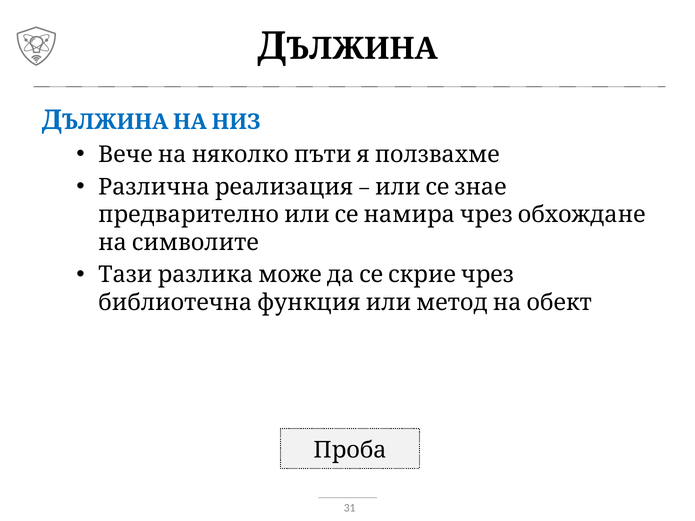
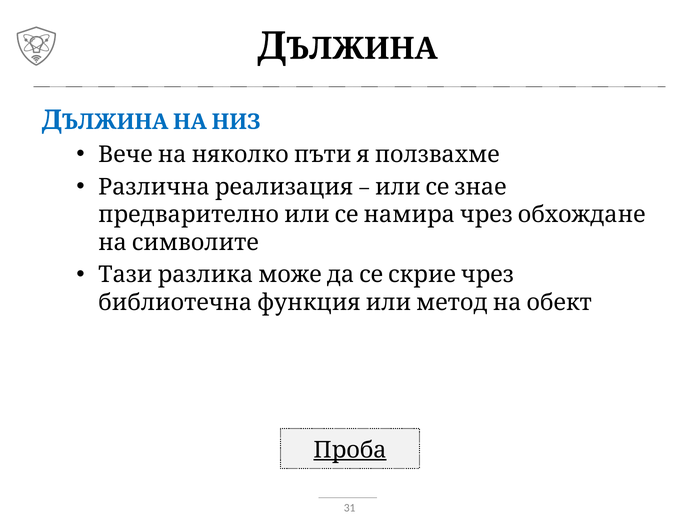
Проба underline: none -> present
